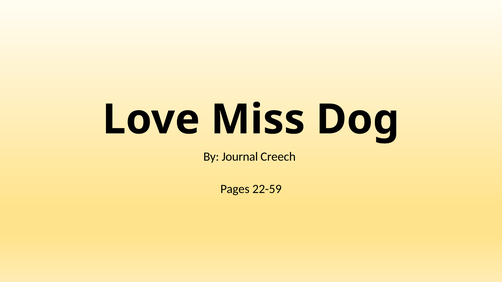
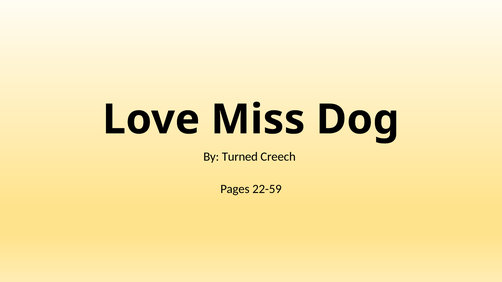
Journal: Journal -> Turned
